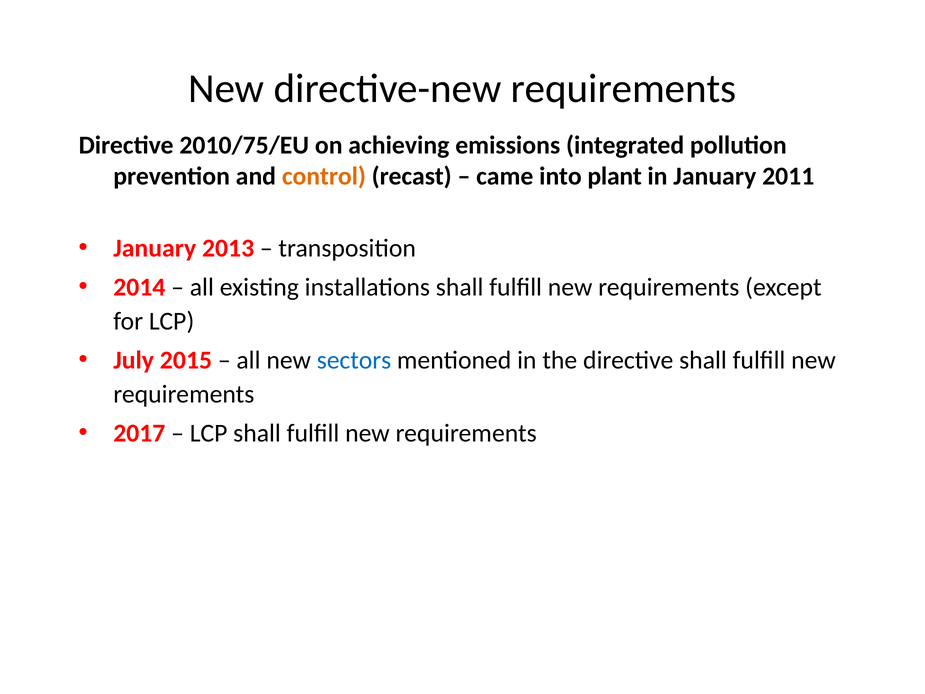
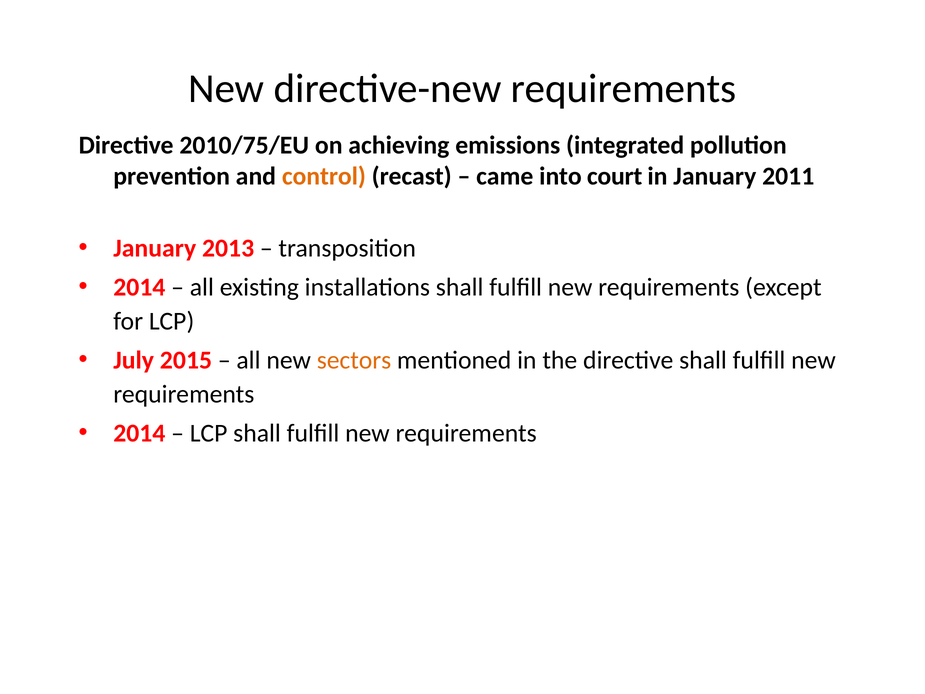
plant: plant -> court
sectors colour: blue -> orange
2017 at (139, 433): 2017 -> 2014
